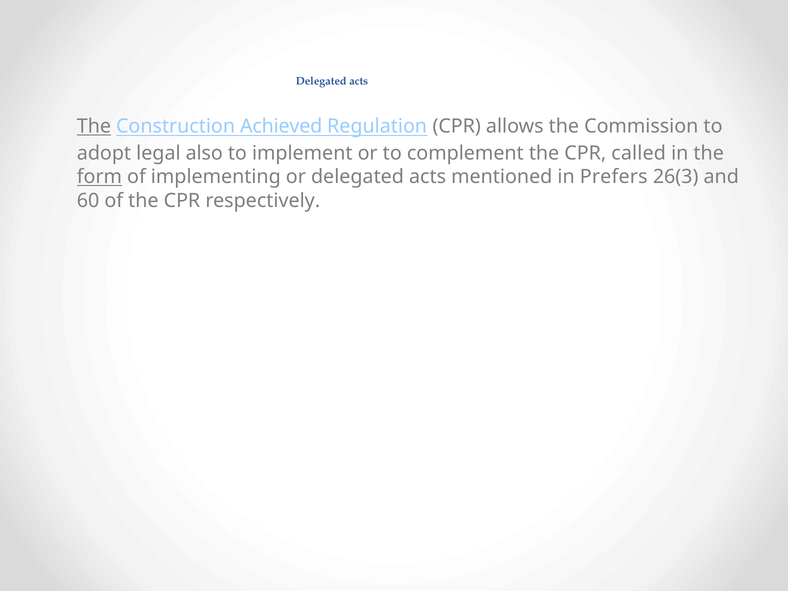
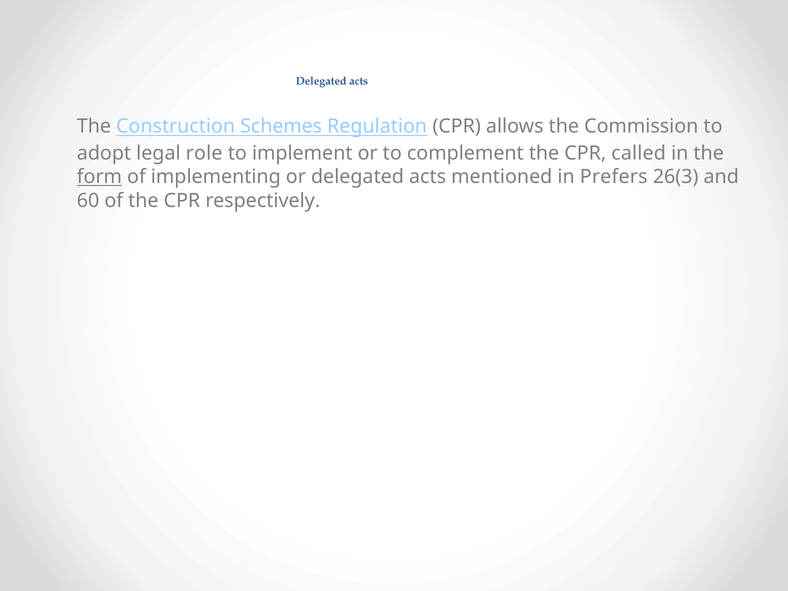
The at (94, 126) underline: present -> none
Achieved: Achieved -> Schemes
also: also -> role
